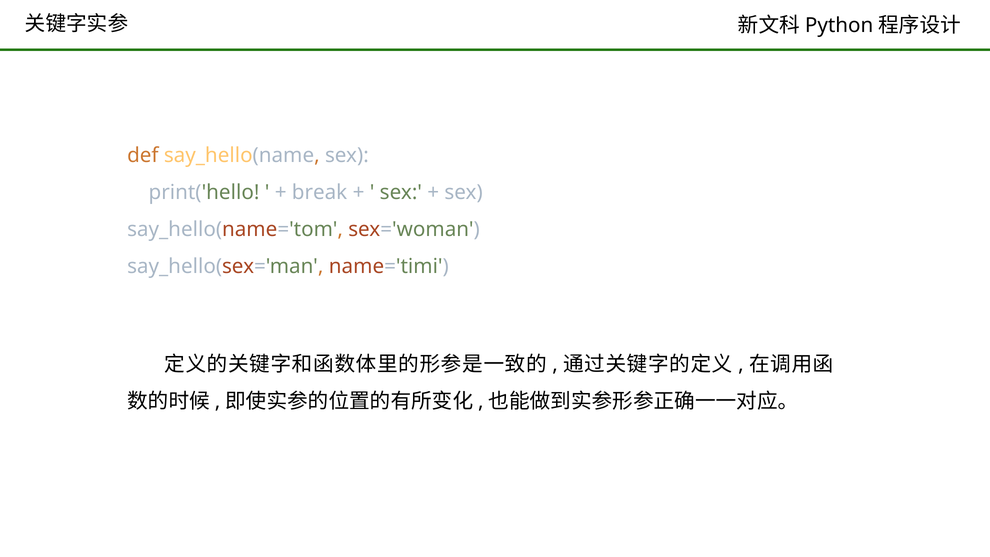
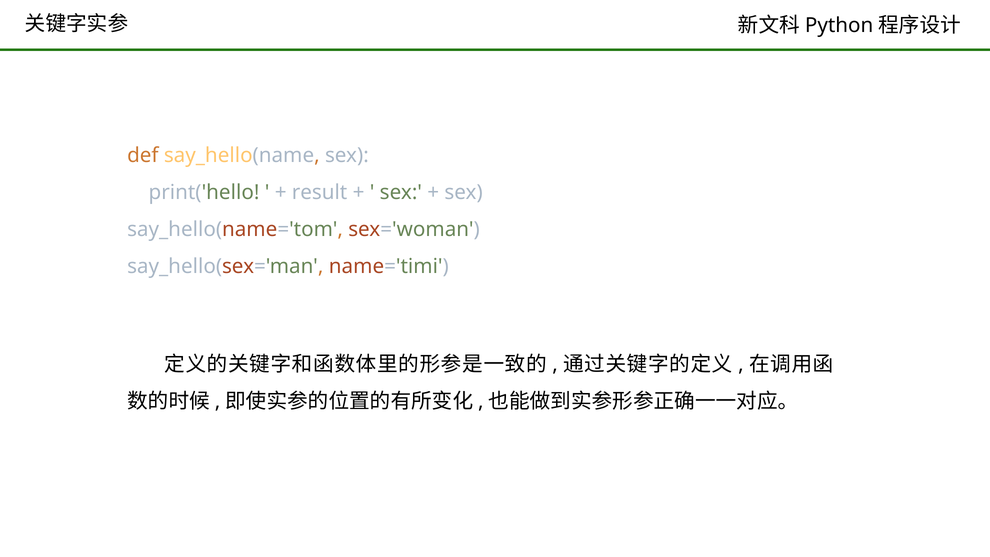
break: break -> result
